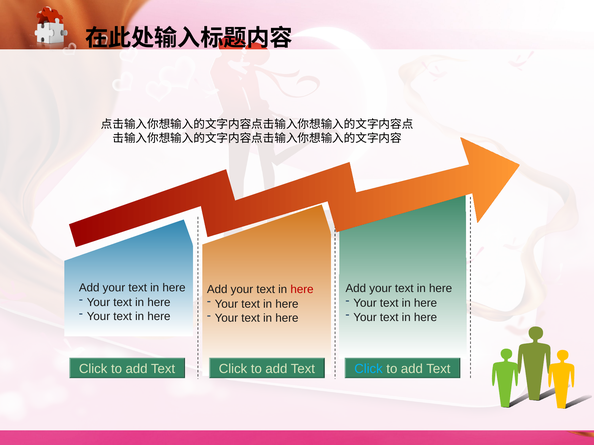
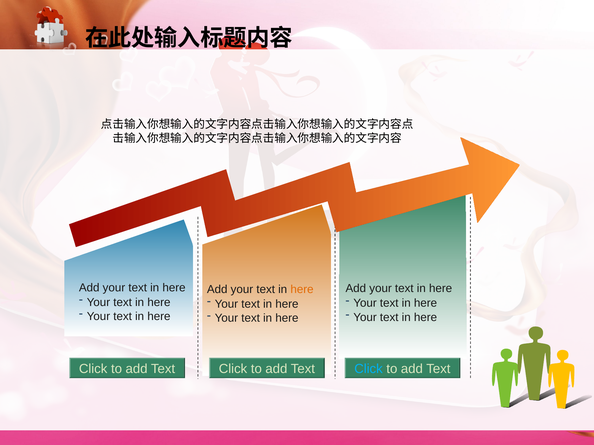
here at (302, 290) colour: red -> orange
